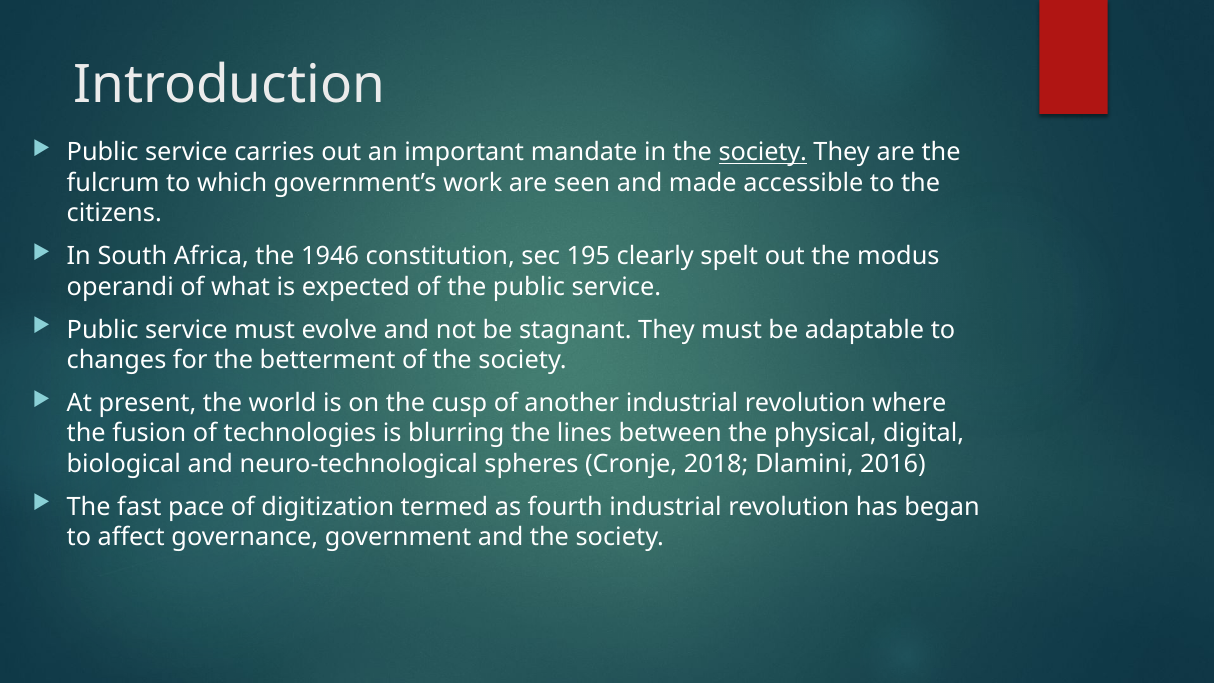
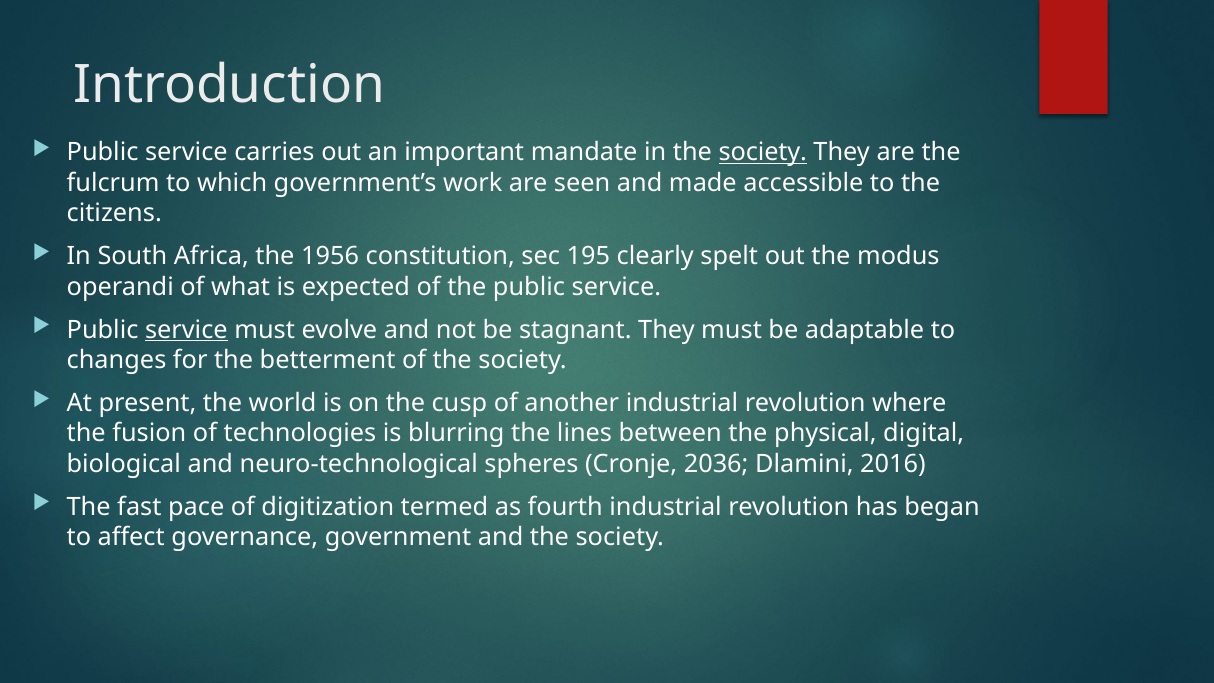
1946: 1946 -> 1956
service at (186, 330) underline: none -> present
2018: 2018 -> 2036
